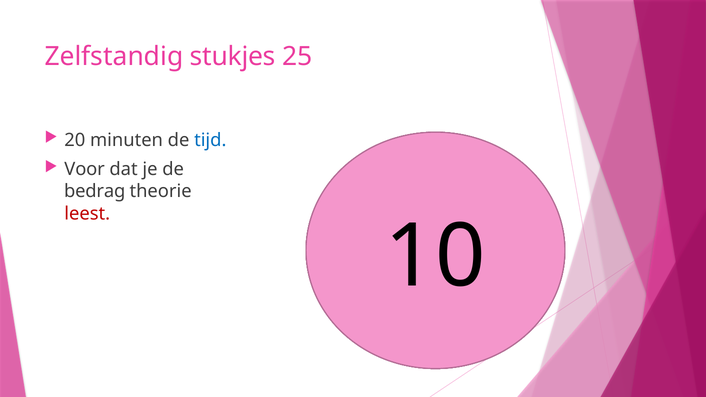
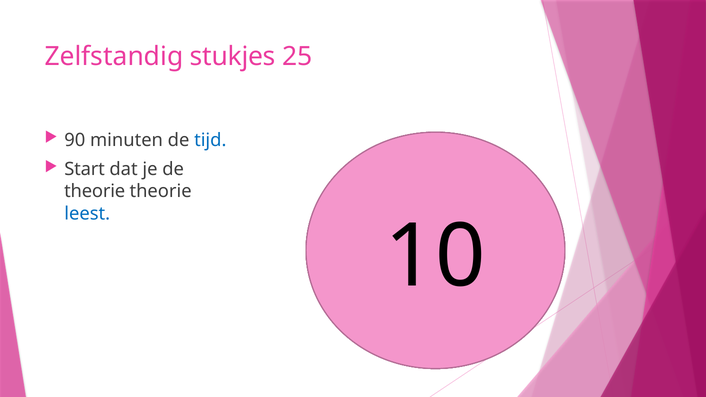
20: 20 -> 90
Voor: Voor -> Start
bedrag at (95, 191): bedrag -> theorie
leest colour: red -> blue
